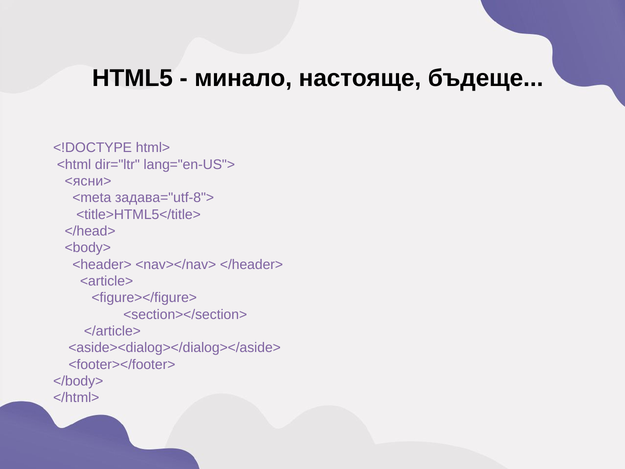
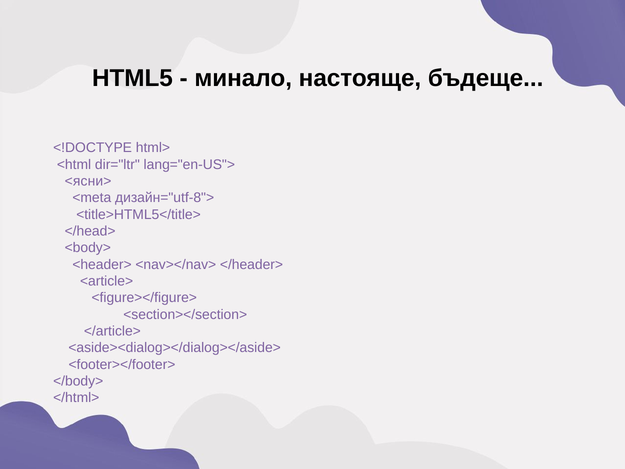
задава="utf-8">: задава="utf-8"> -> дизайн="utf-8">
